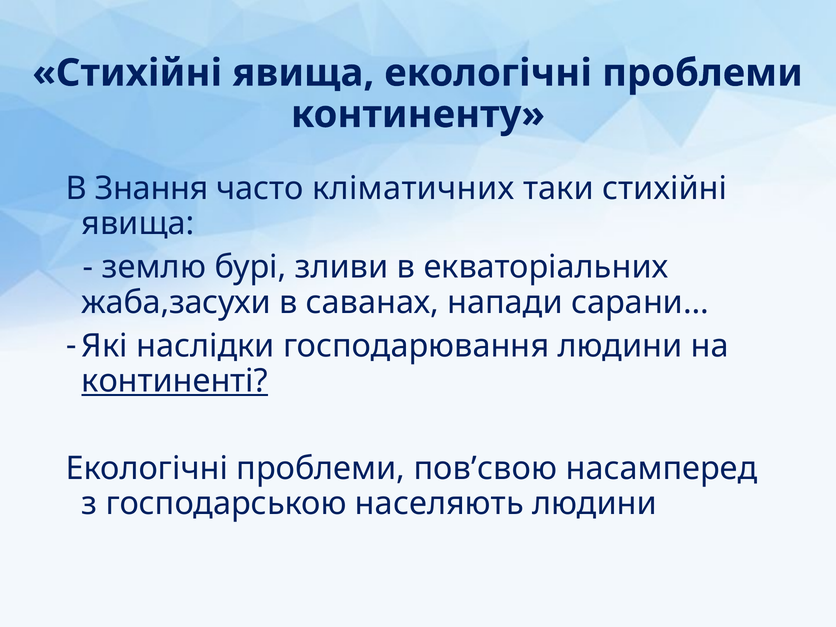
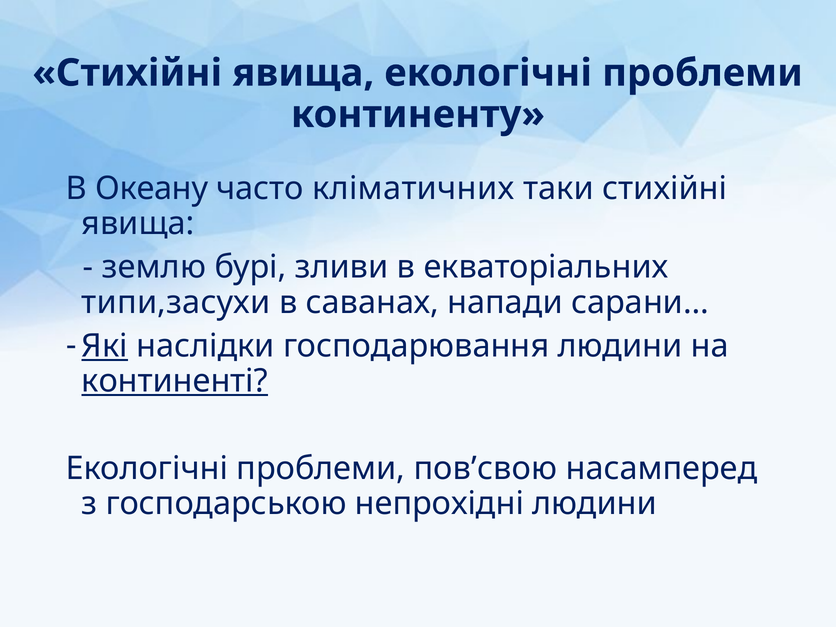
Знання: Знання -> Океану
жаба,засухи: жаба,засухи -> типи,засухи
Які underline: none -> present
населяють: населяють -> непрохідні
